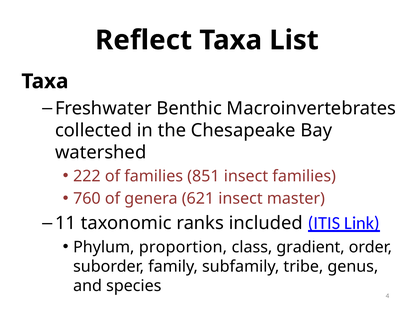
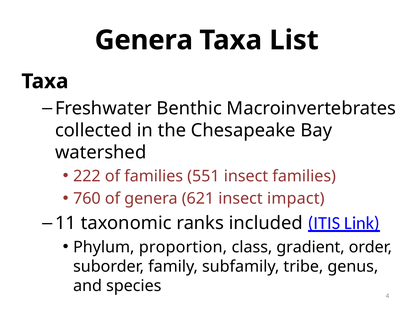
Reflect at (144, 40): Reflect -> Genera
851: 851 -> 551
master: master -> impact
